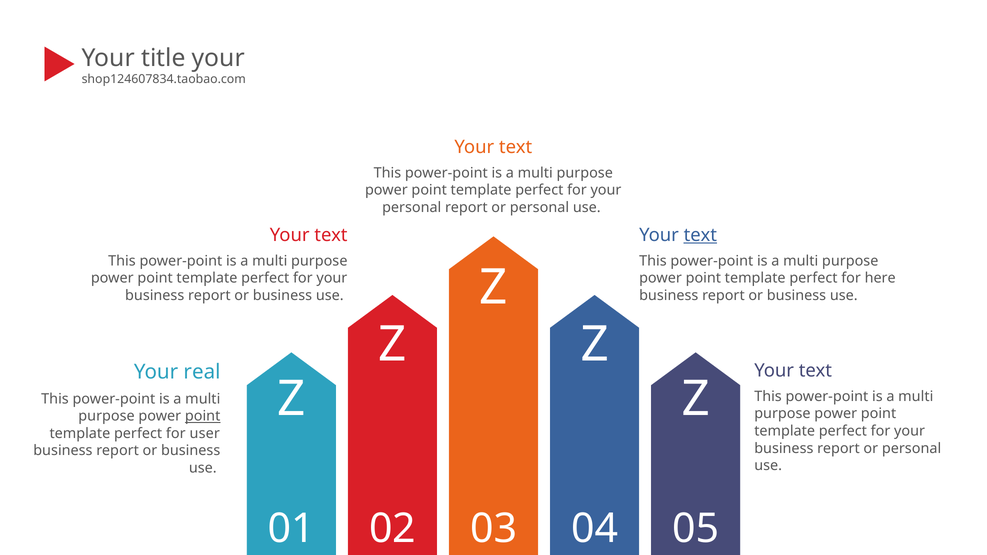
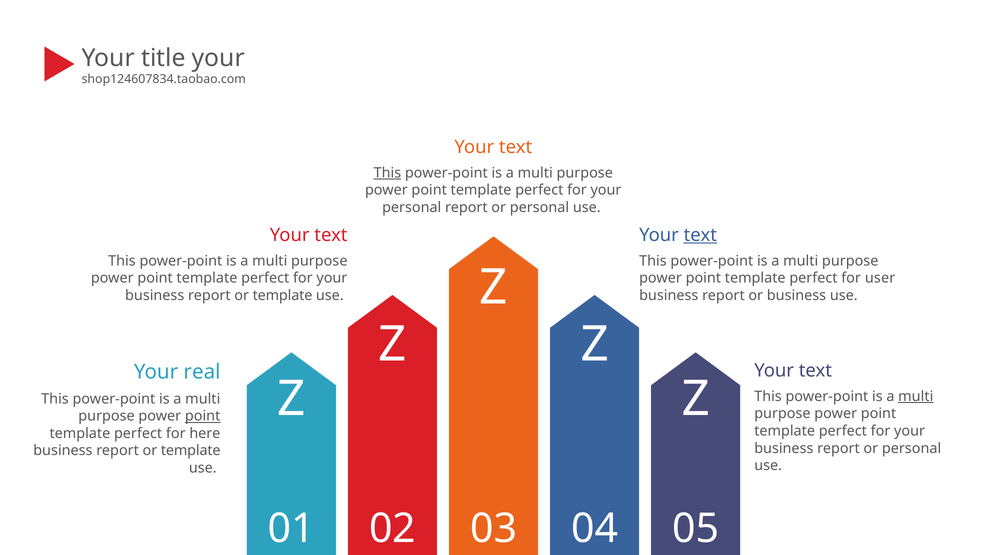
This at (387, 173) underline: none -> present
here: here -> user
business at (282, 295): business -> template
multi at (916, 397) underline: none -> present
user: user -> here
business at (191, 451): business -> template
